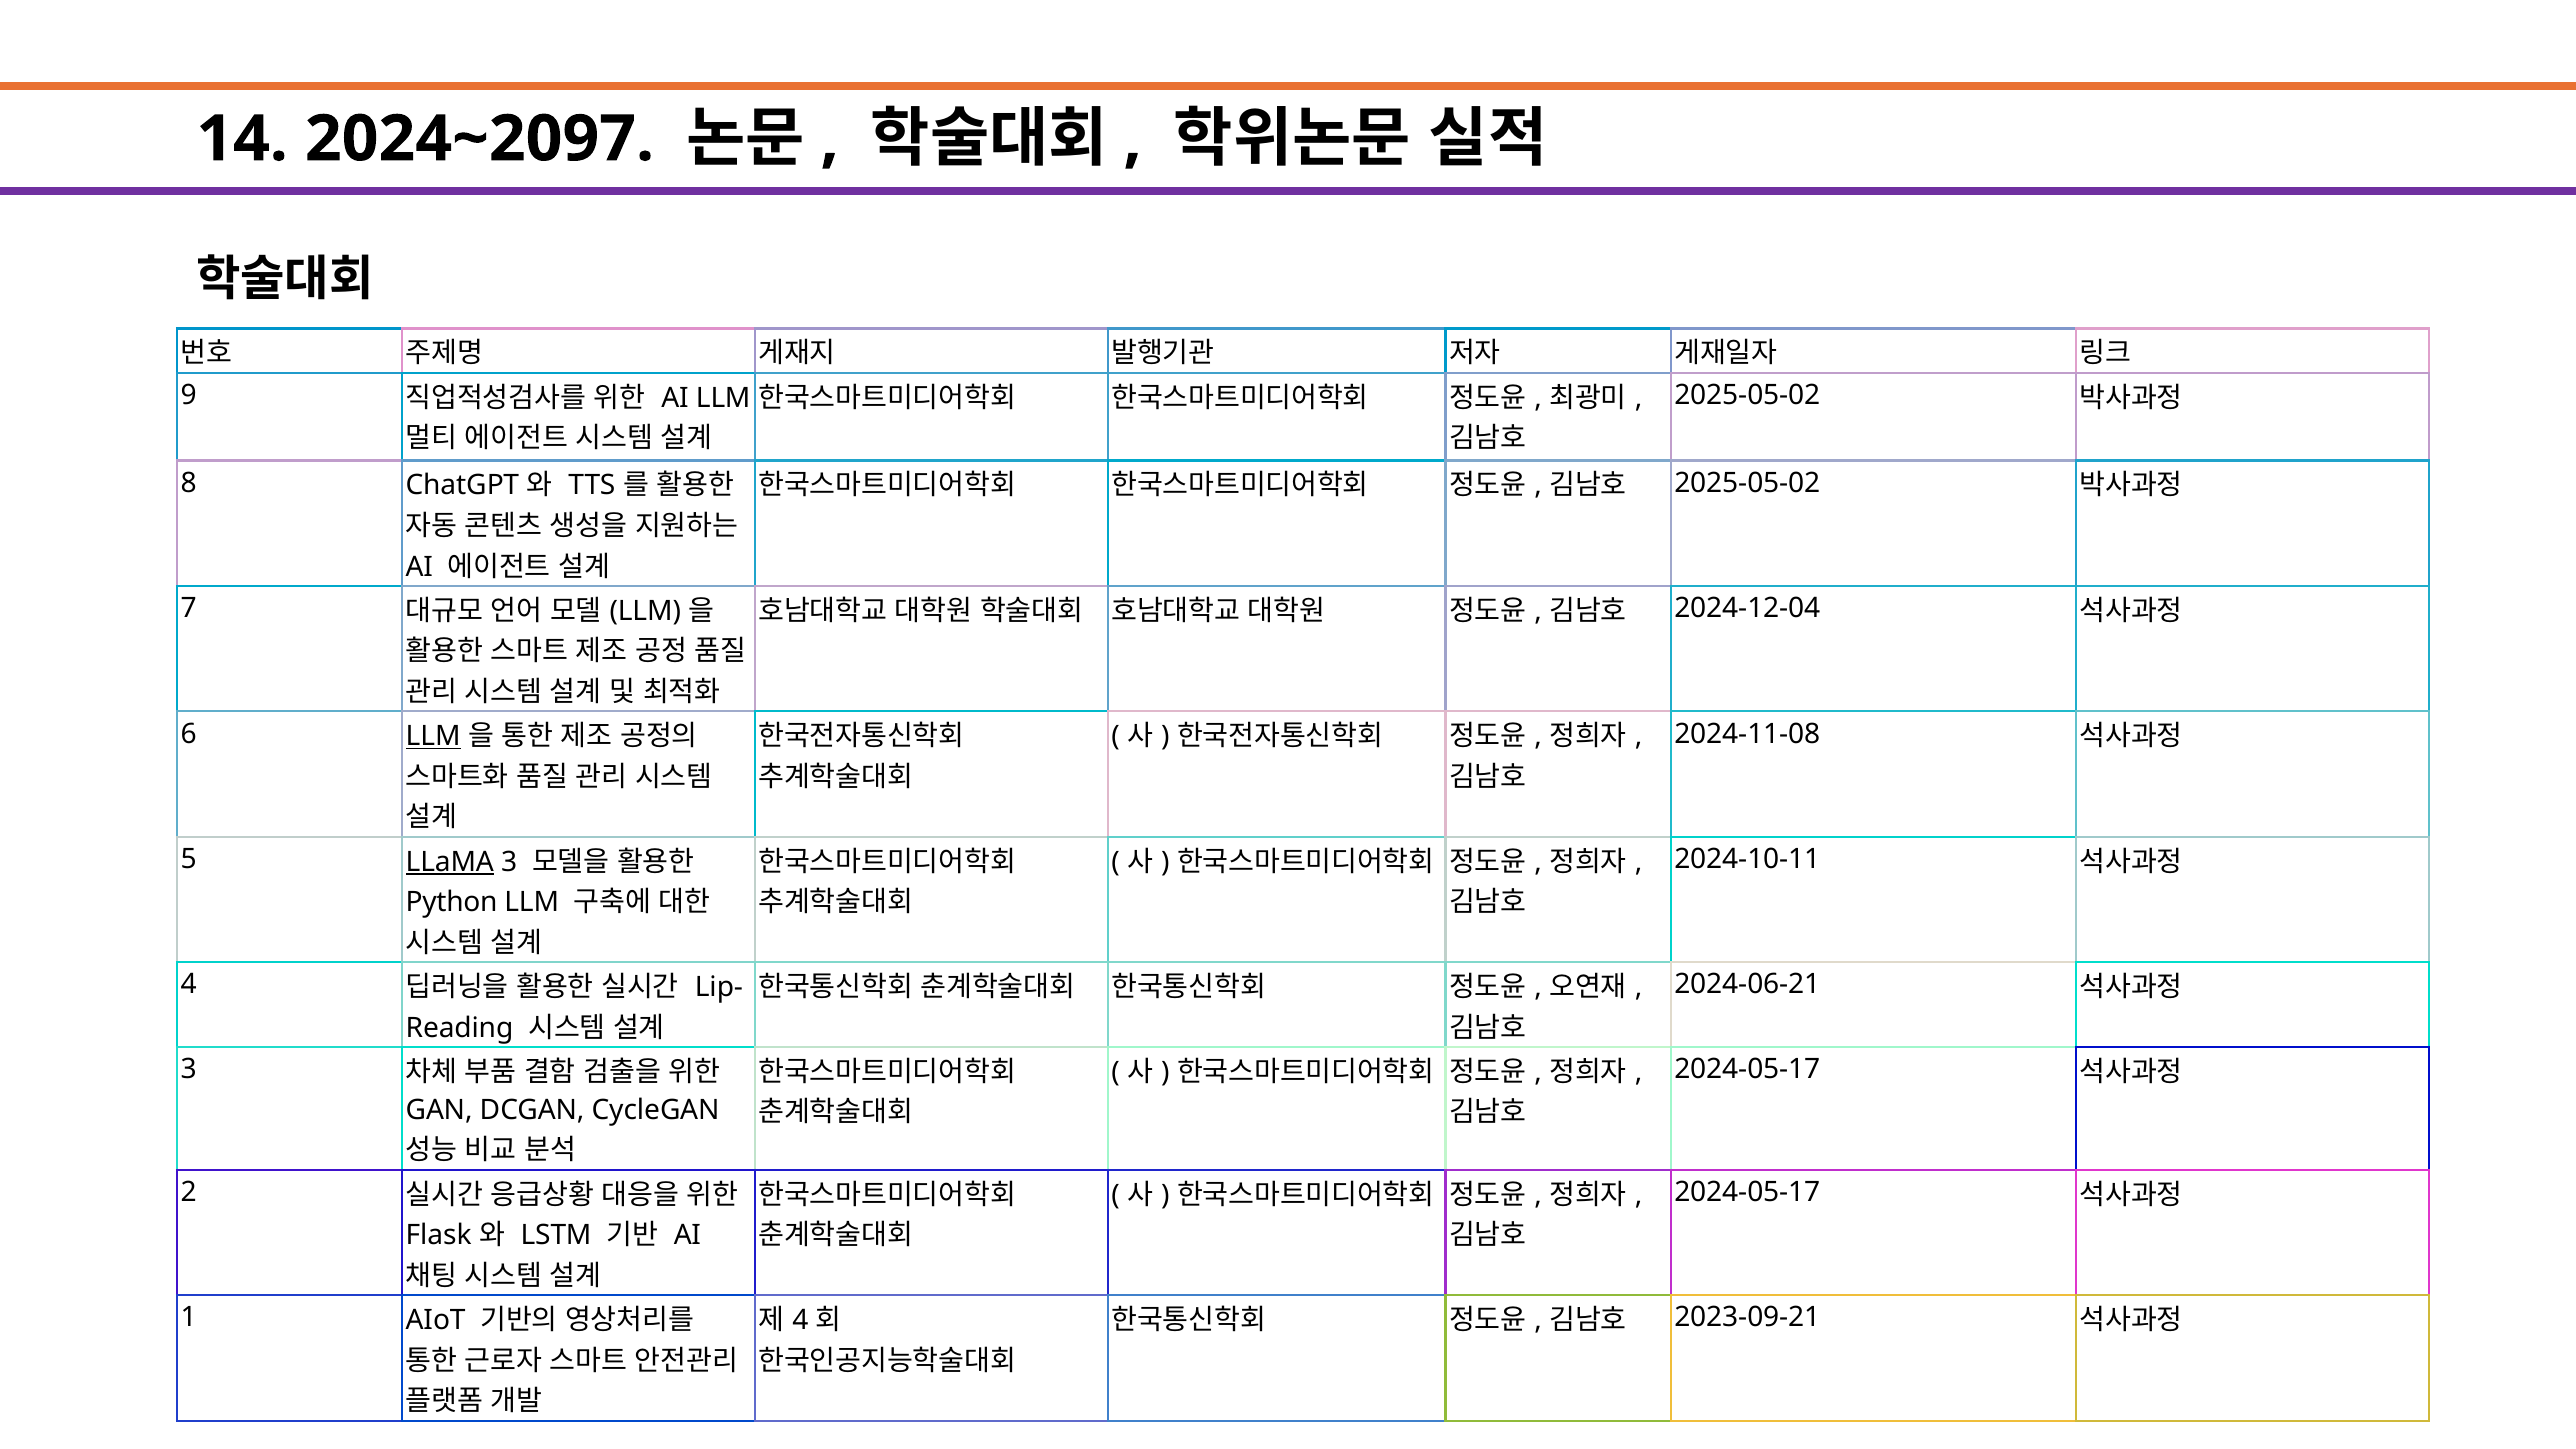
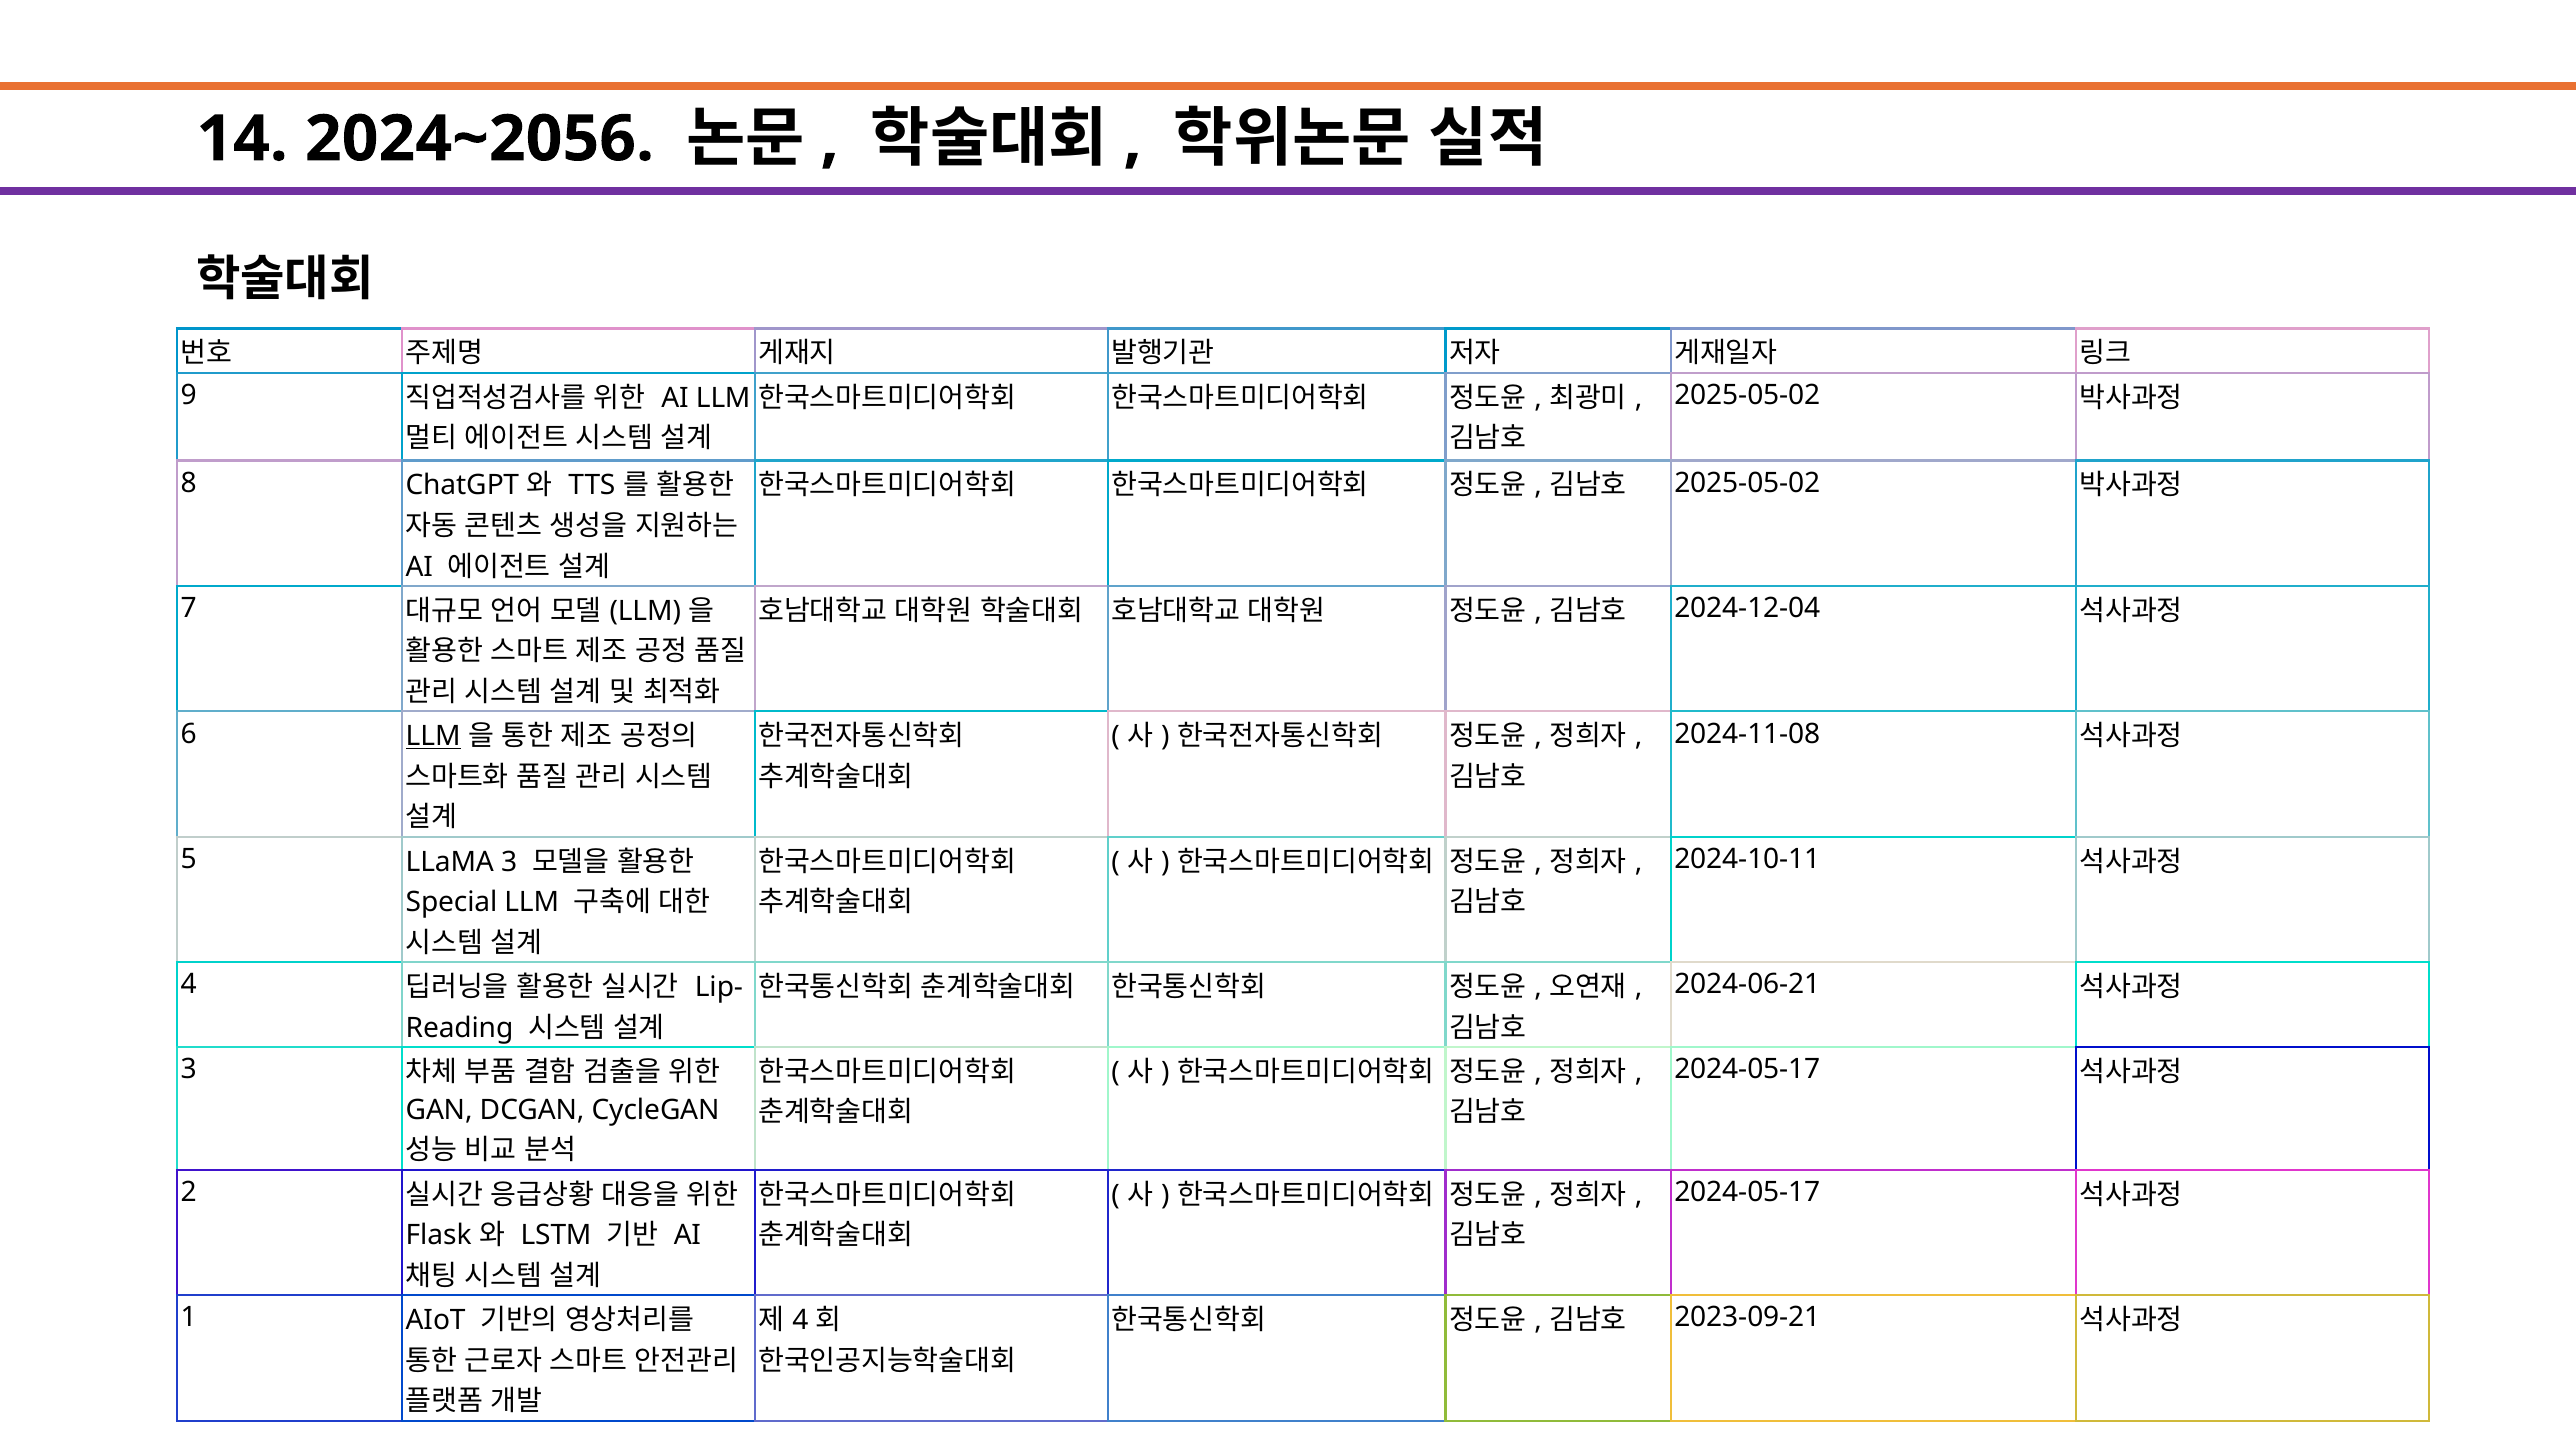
2024~2097: 2024~2097 -> 2024~2056
LLaMA underline: present -> none
Python: Python -> Special
